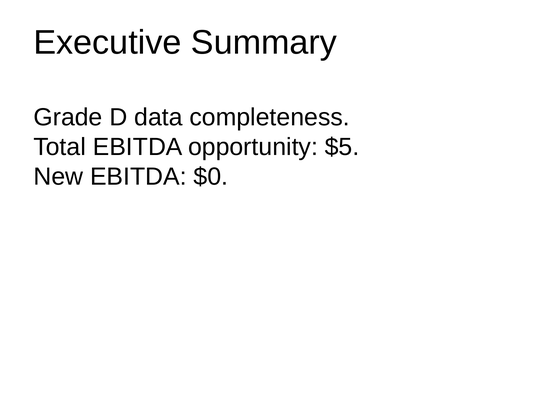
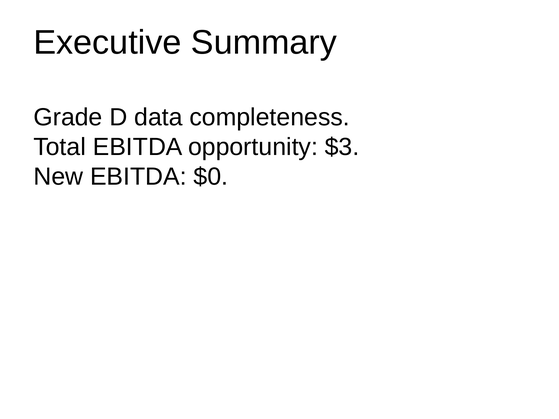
$5: $5 -> $3
